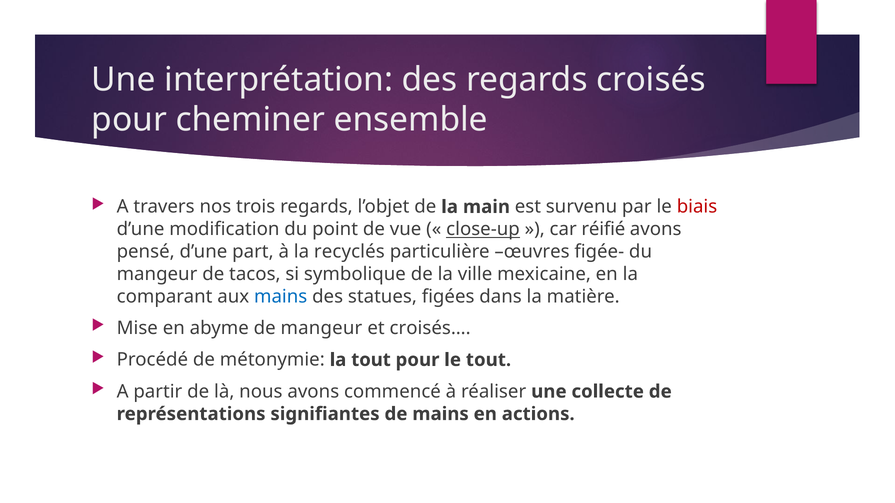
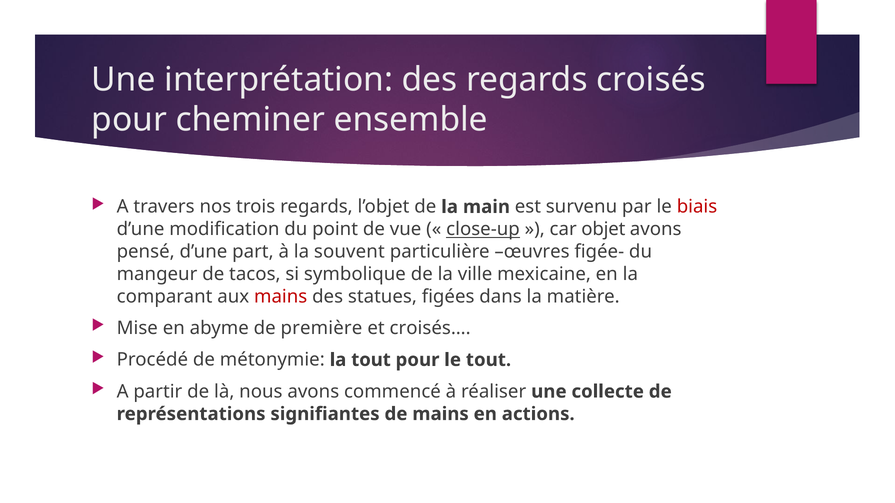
réifié: réifié -> objet
recyclés: recyclés -> souvent
mains at (281, 297) colour: blue -> red
de mangeur: mangeur -> première
